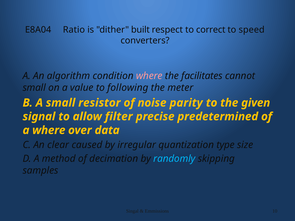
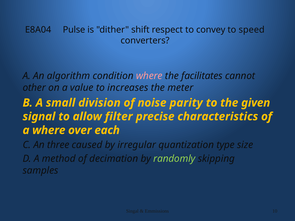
Ratio: Ratio -> Pulse
built: built -> shift
correct: correct -> convey
small at (34, 88): small -> other
following: following -> increases
resistor: resistor -> division
predetermined: predetermined -> characteristics
data: data -> each
clear: clear -> three
randomly colour: light blue -> light green
